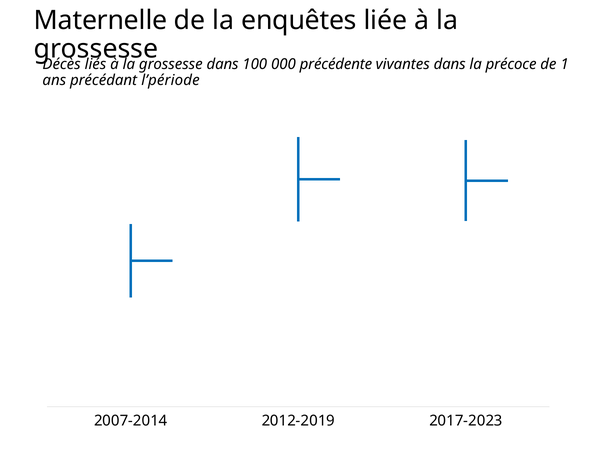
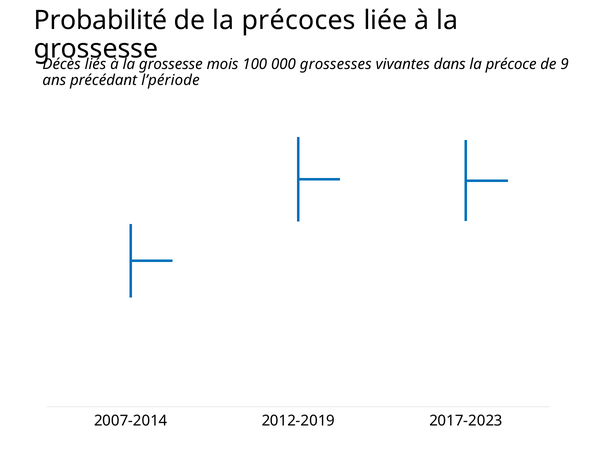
Maternelle: Maternelle -> Probabilité
enquêtes: enquêtes -> précoces
grossesse dans: dans -> mois
précédente: précédente -> grossesses
1: 1 -> 9
